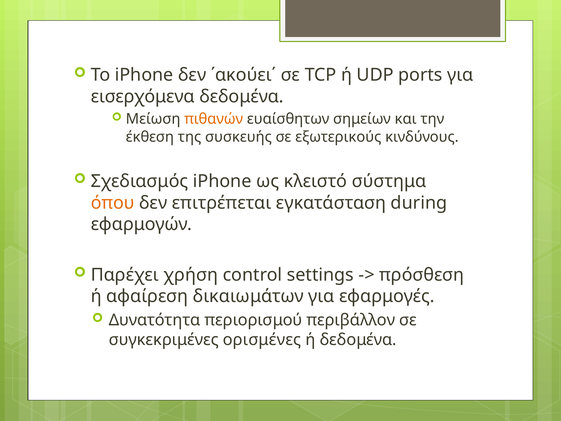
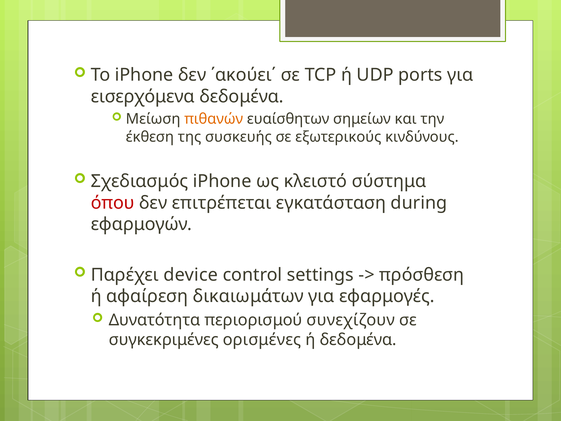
όπου colour: orange -> red
χρήση: χρήση -> device
περιβάλλον: περιβάλλον -> συνεχίζουν
